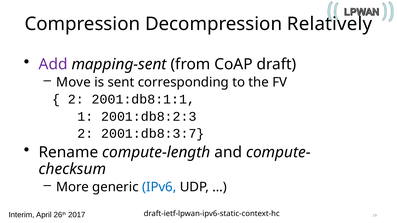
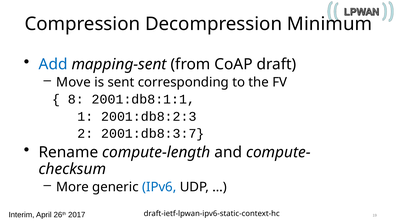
Relatively: Relatively -> Minimum
Add colour: purple -> blue
2 at (76, 99): 2 -> 8
